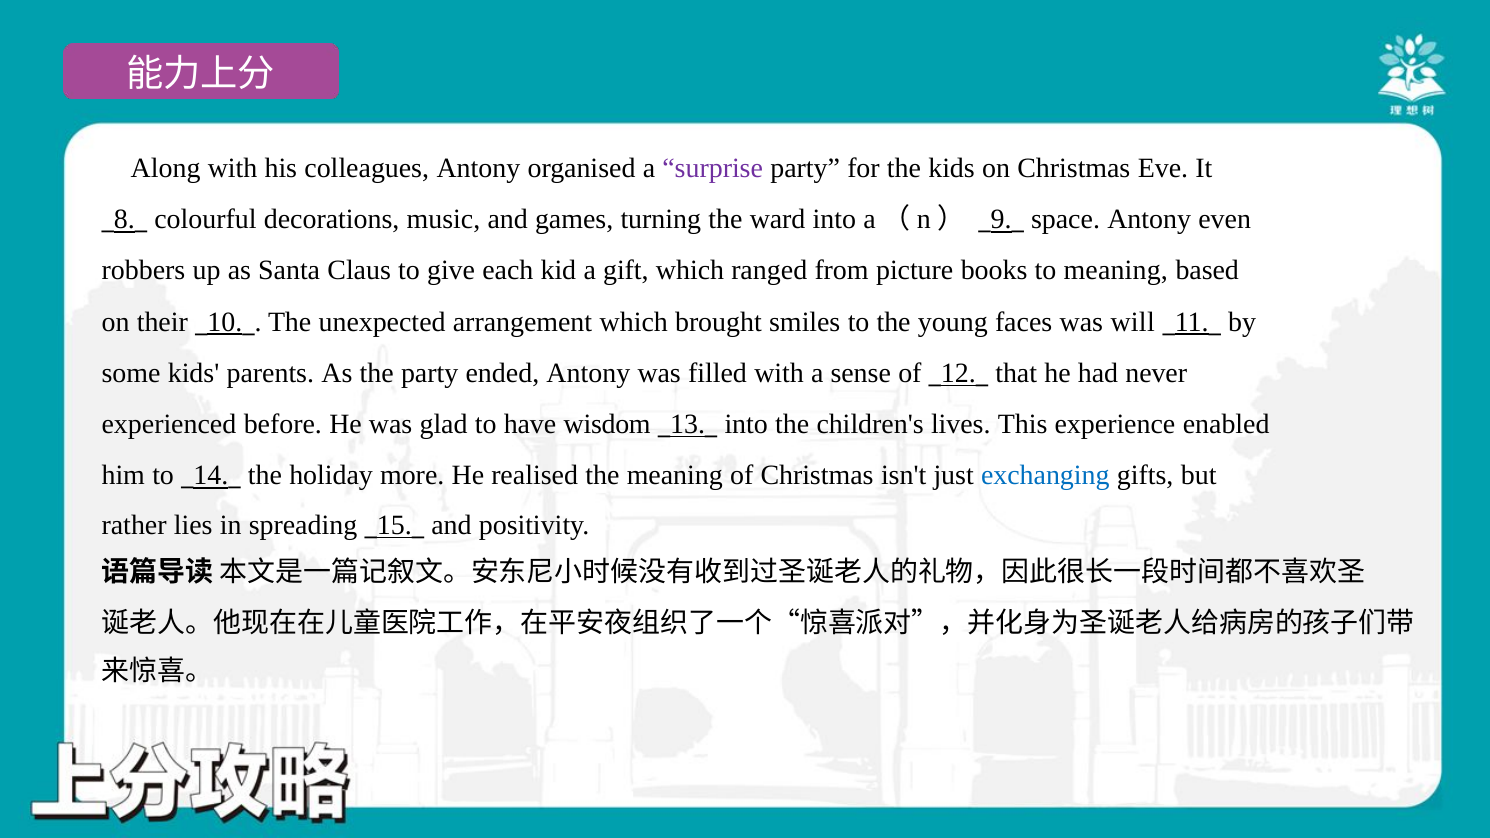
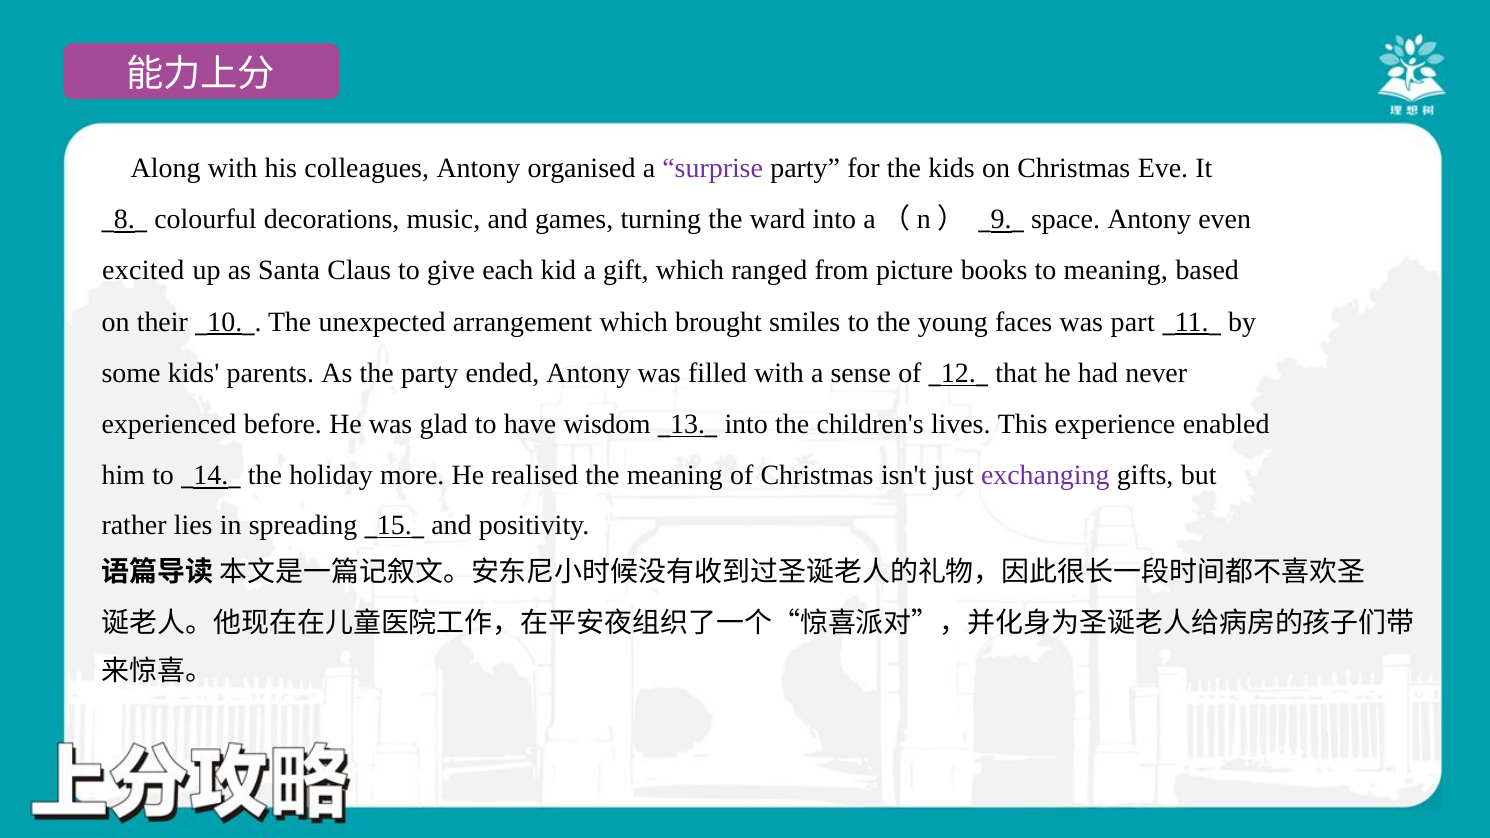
robbers: robbers -> excited
will: will -> part
exchanging colour: blue -> purple
